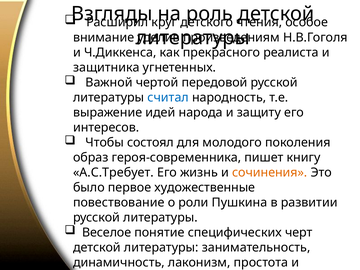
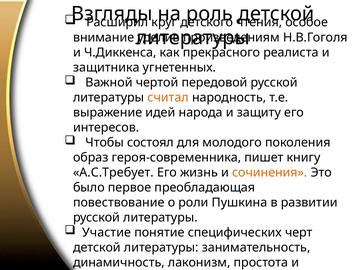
считал colour: blue -> orange
художественные: художественные -> преобладающая
Веселое: Веселое -> Участие
